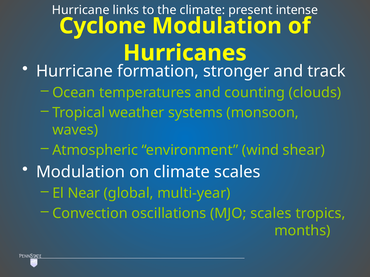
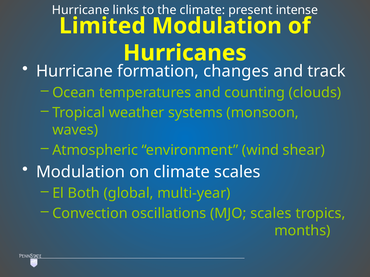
Cyclone: Cyclone -> Limited
stronger: stronger -> changes
Near: Near -> Both
